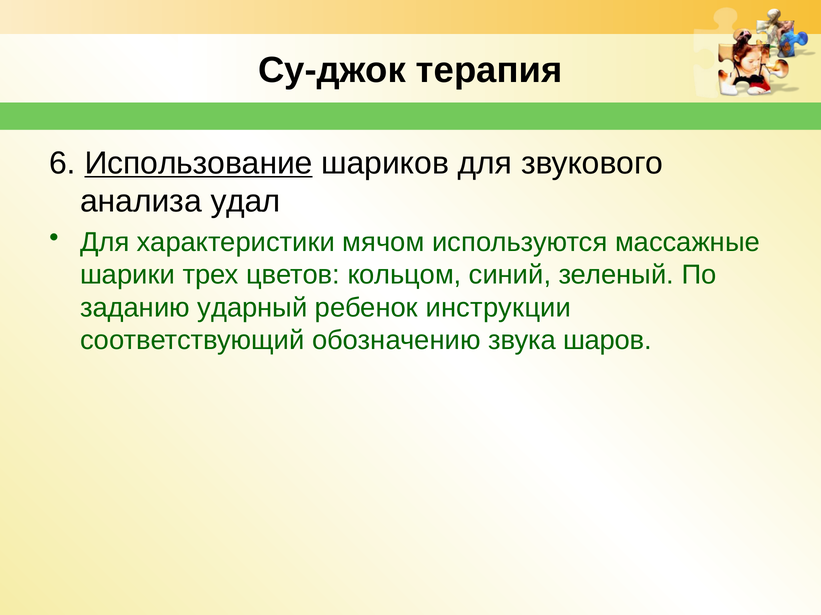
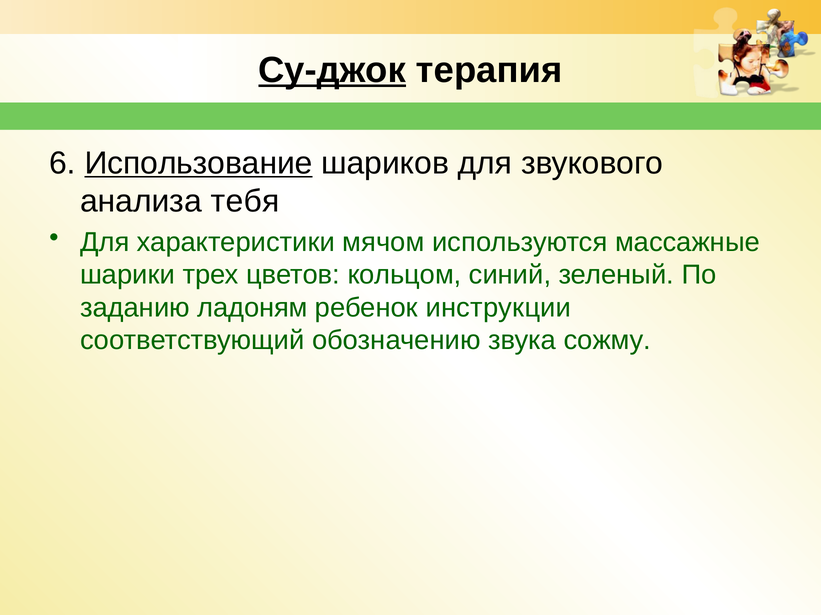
Су-джок underline: none -> present
удал: удал -> тебя
ударный: ударный -> ладоням
шаров: шаров -> сожму
